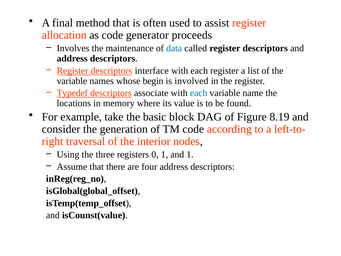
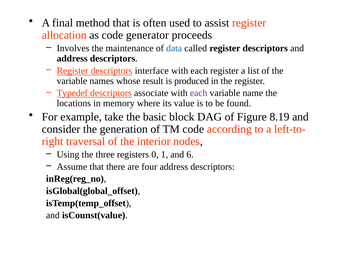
begin: begin -> result
involved: involved -> produced
each at (199, 93) colour: blue -> purple
and 1: 1 -> 6
